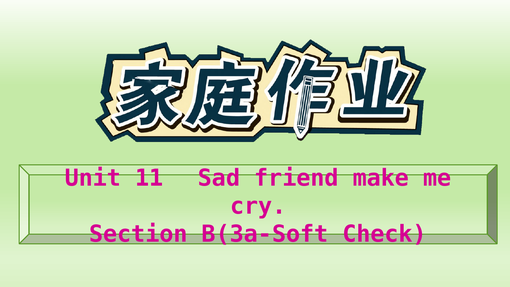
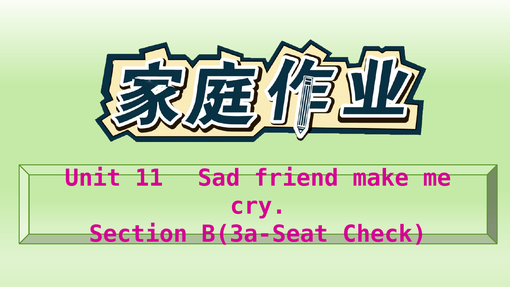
B(3a-Soft: B(3a-Soft -> B(3a-Seat
